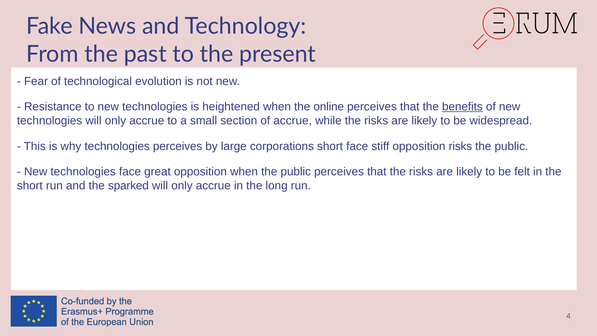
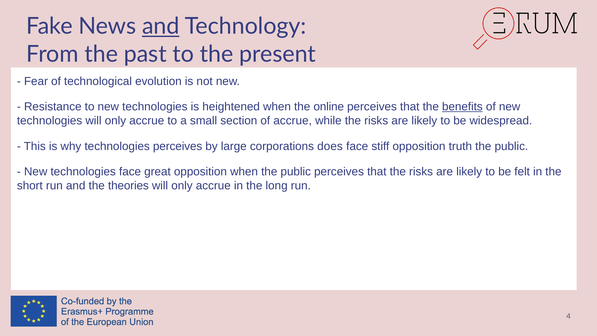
and at (161, 26) underline: none -> present
corporations short: short -> does
opposition risks: risks -> truth
sparked: sparked -> theories
